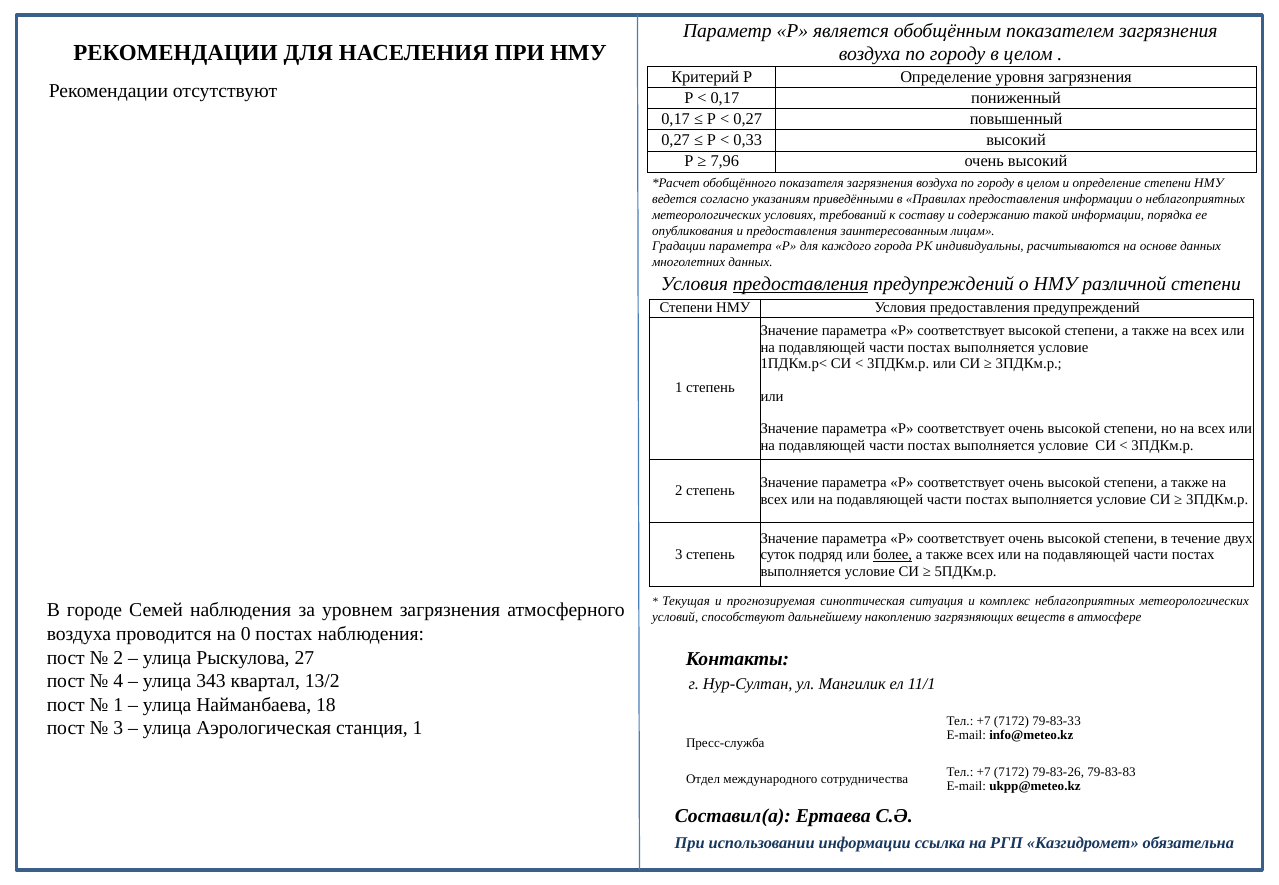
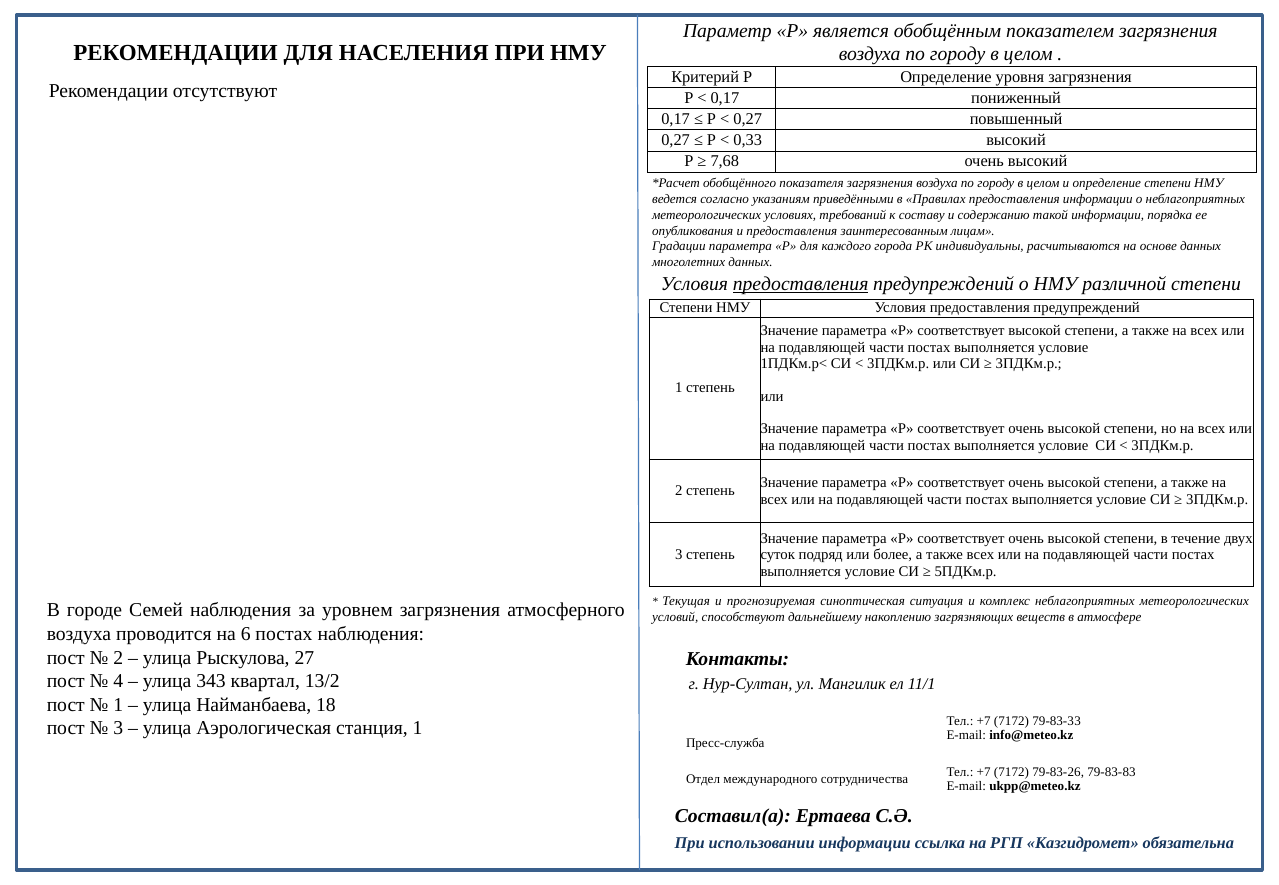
7,96: 7,96 -> 7,68
более underline: present -> none
0: 0 -> 6
